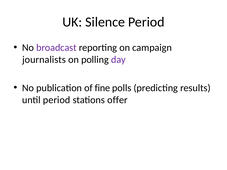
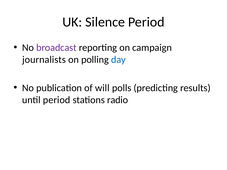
day colour: purple -> blue
fine: fine -> will
offer: offer -> radio
